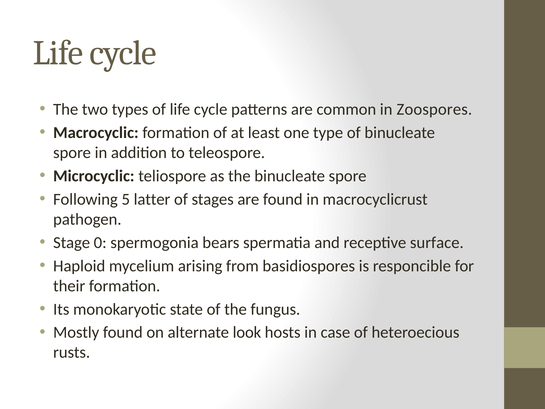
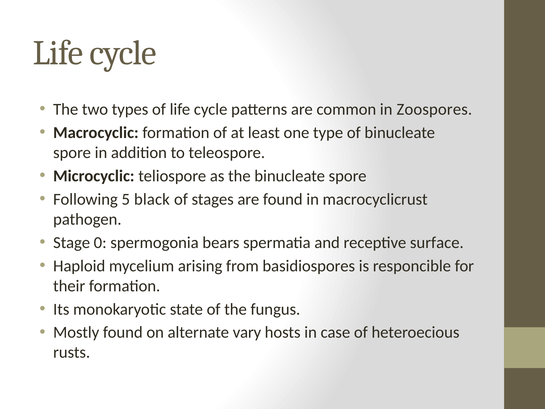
latter: latter -> black
look: look -> vary
